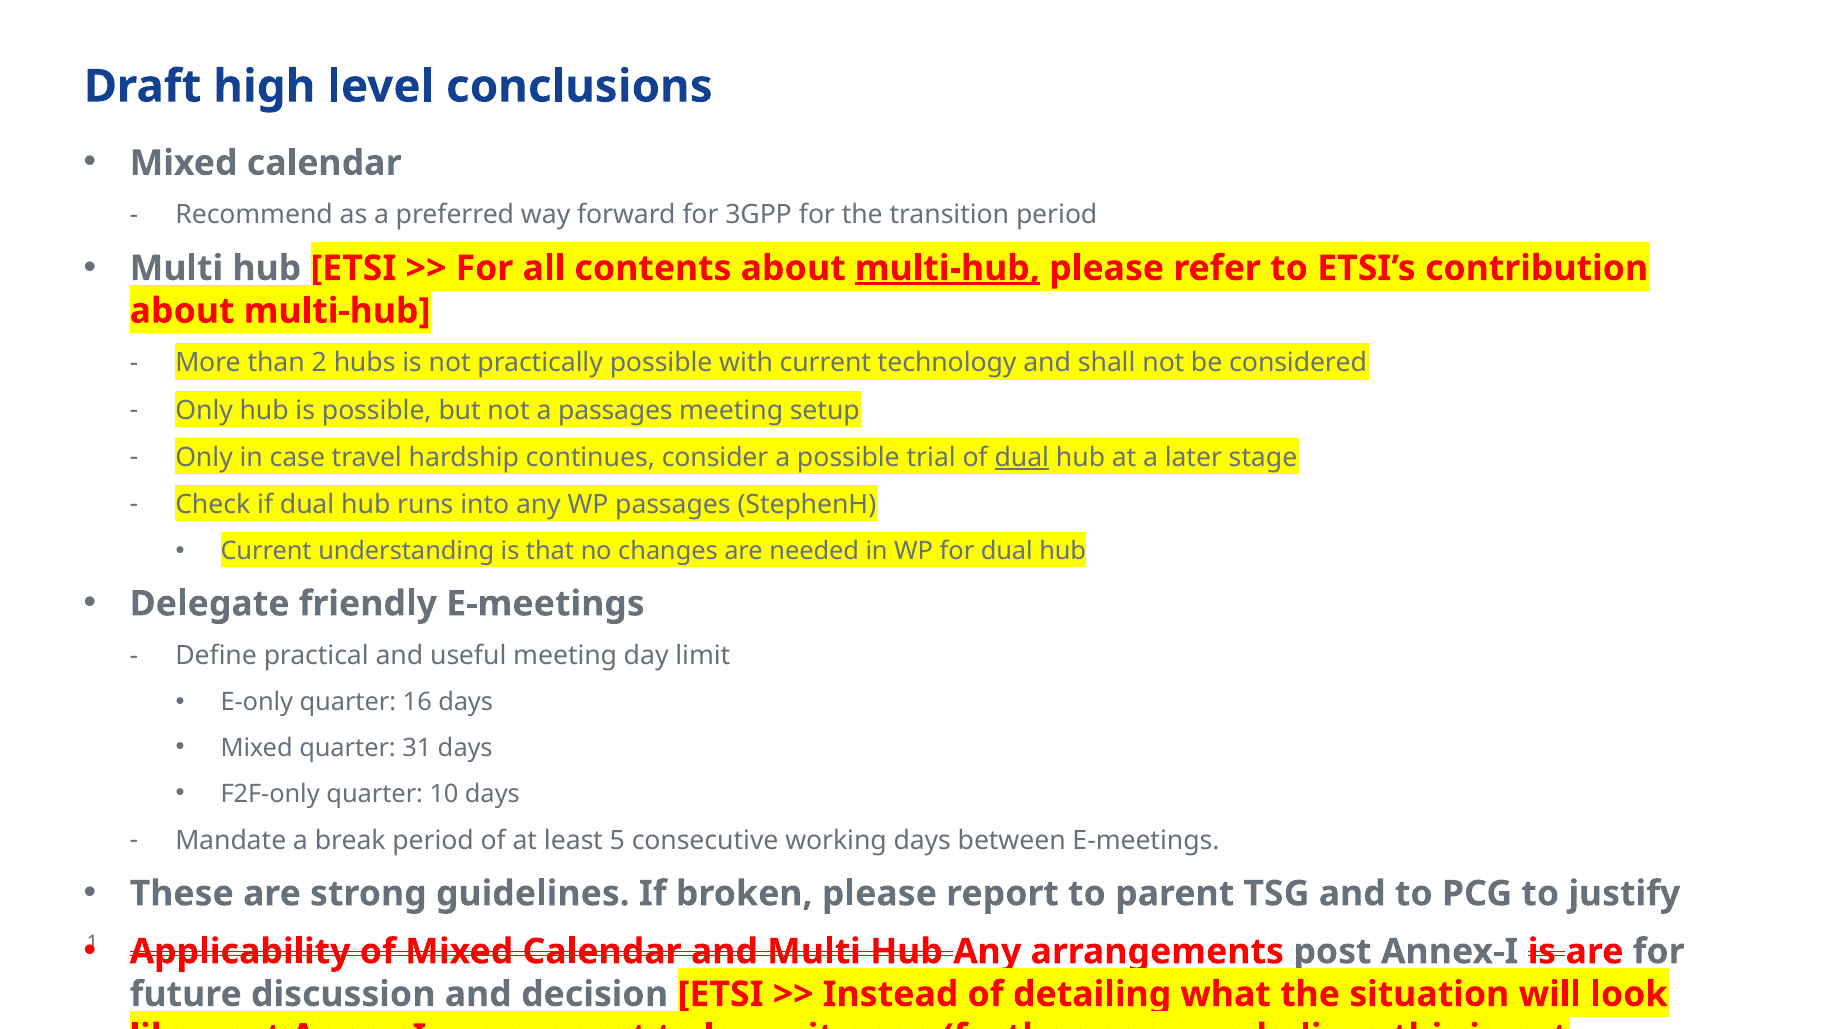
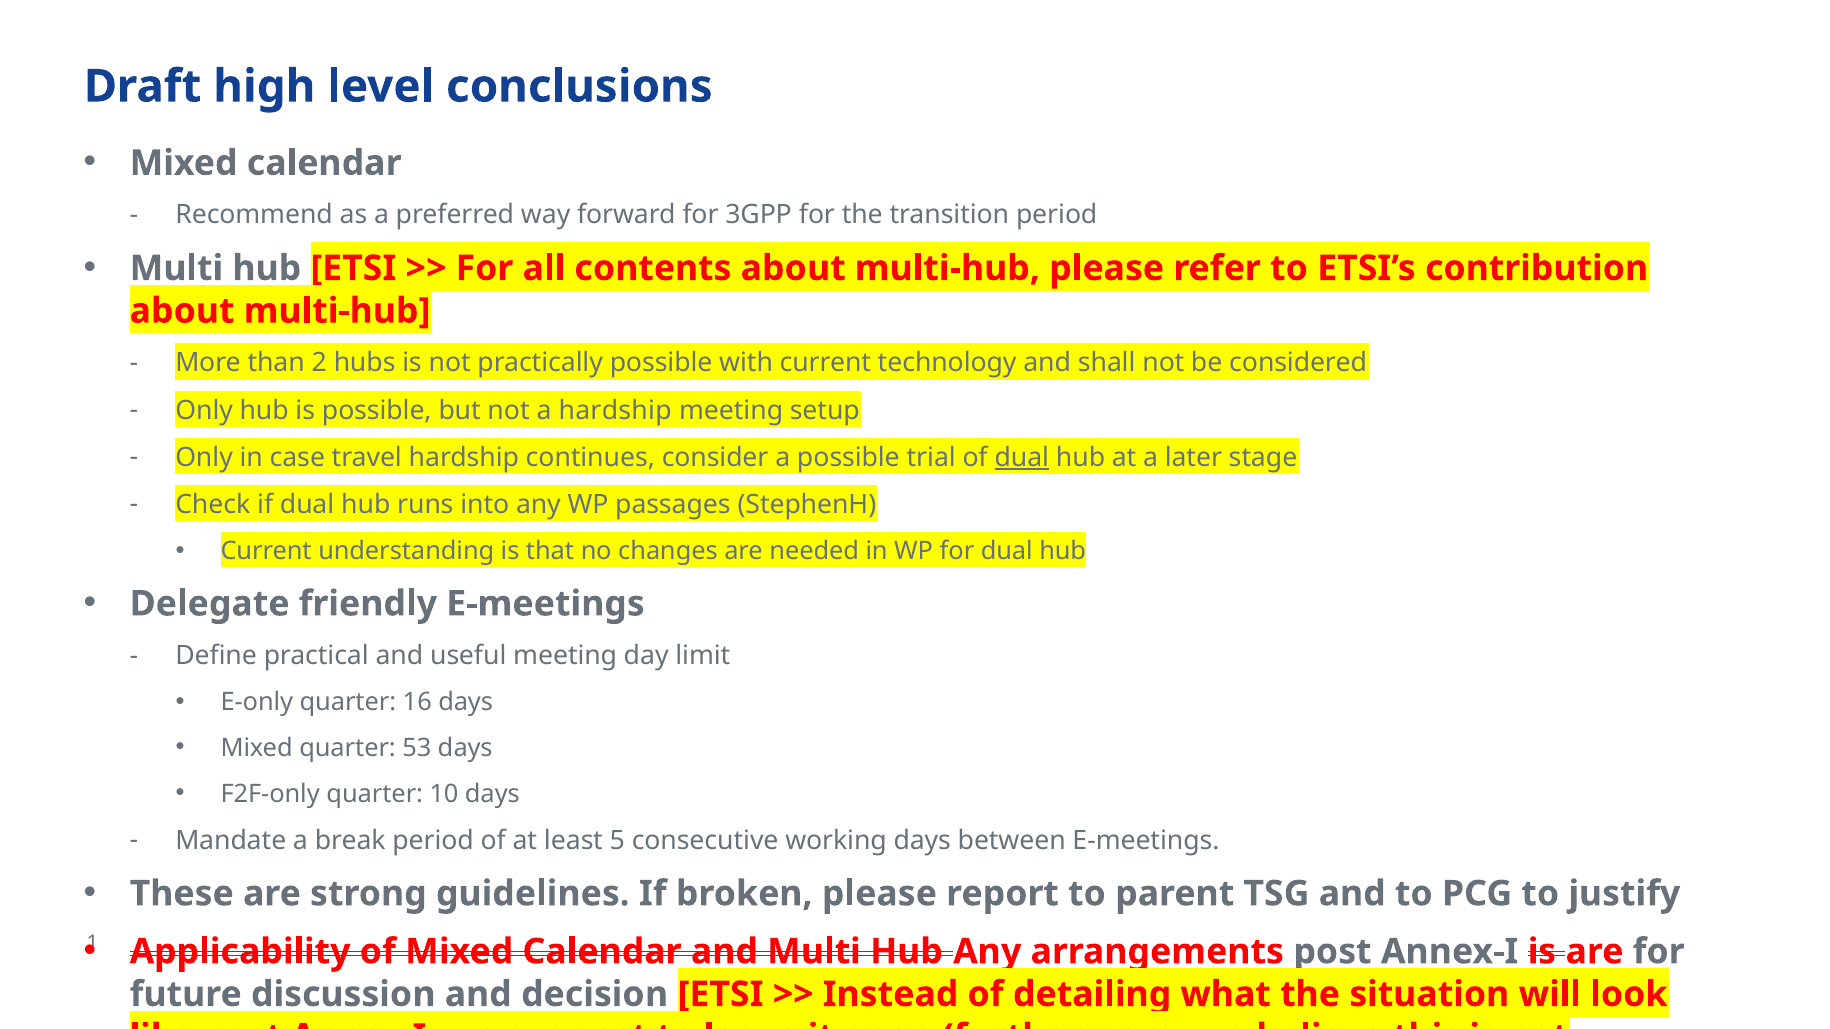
multi-hub at (947, 268) underline: present -> none
a passages: passages -> hardship
31: 31 -> 53
